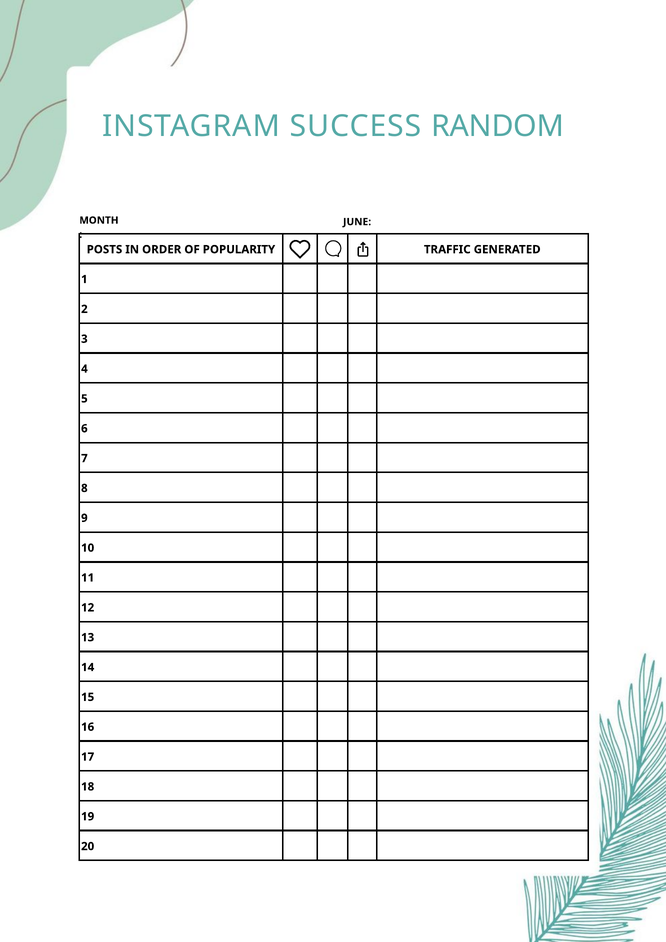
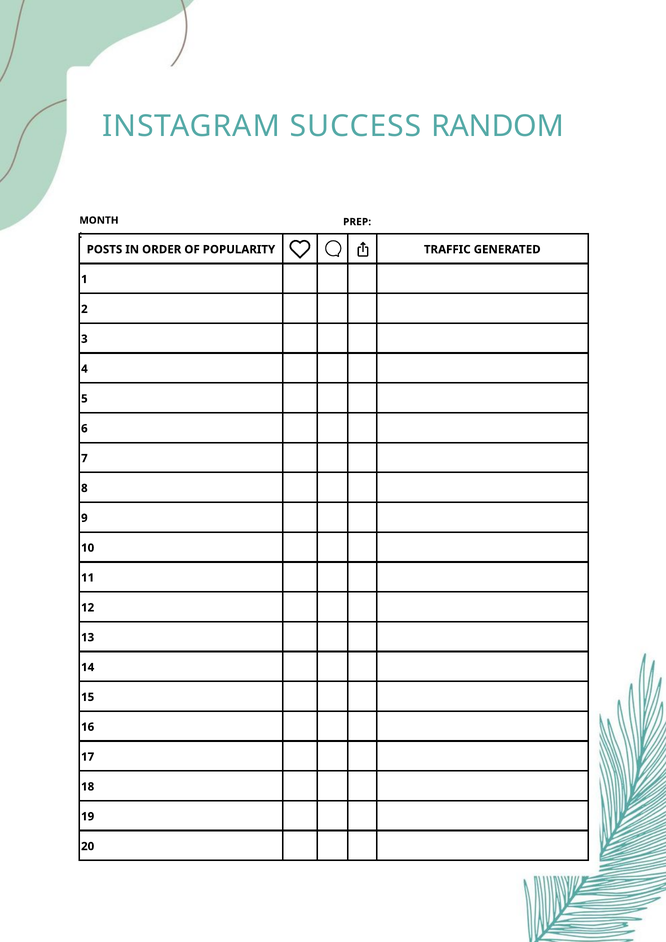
JUNE: JUNE -> PREP
